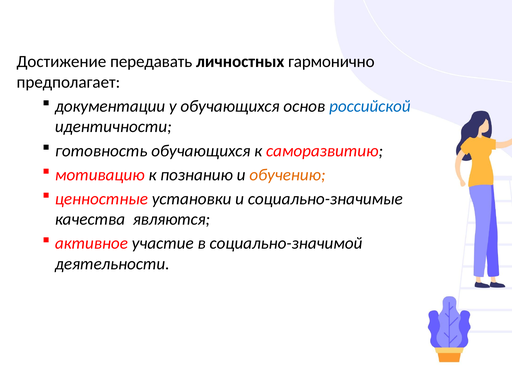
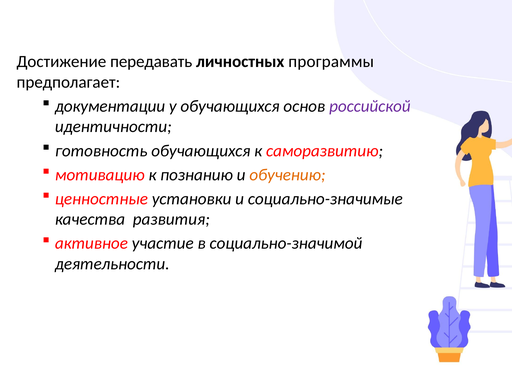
гармонично: гармонично -> программы
российской colour: blue -> purple
являются: являются -> развития
